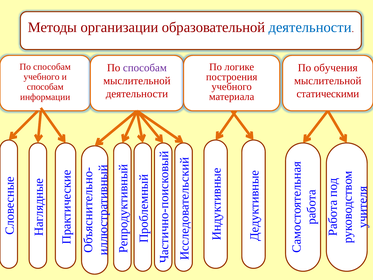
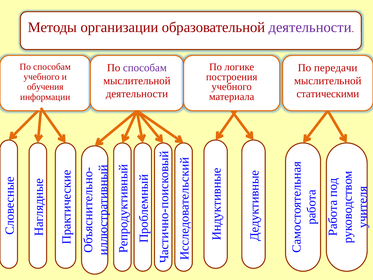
деятельности at (310, 27) colour: blue -> purple
обучения: обучения -> передачи
способам at (45, 87): способам -> обучения
